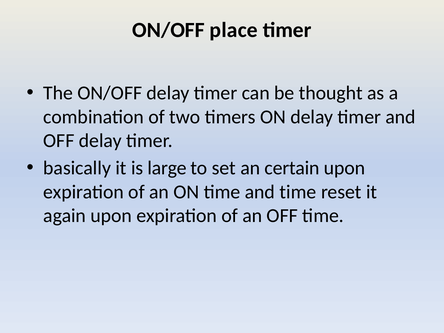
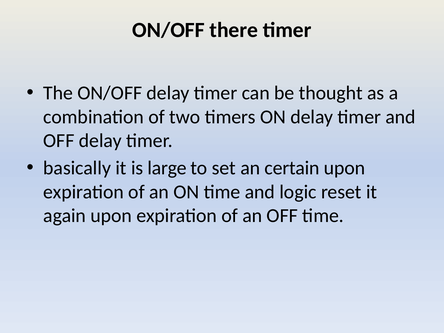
place: place -> there
and time: time -> logic
